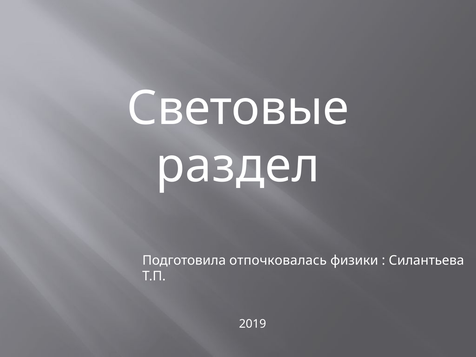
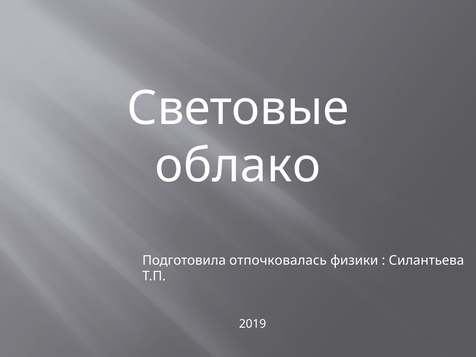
раздел: раздел -> облако
